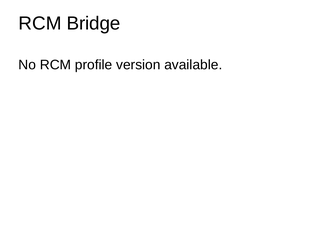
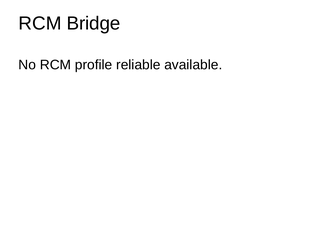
version: version -> reliable
